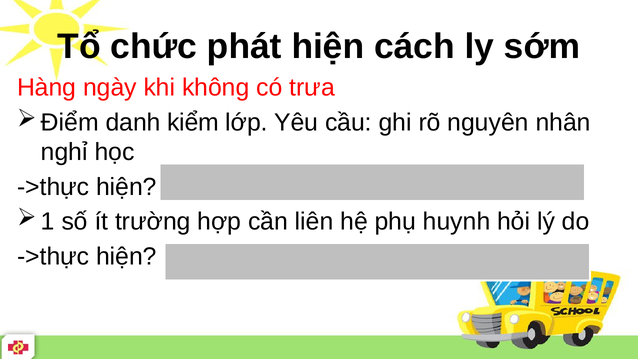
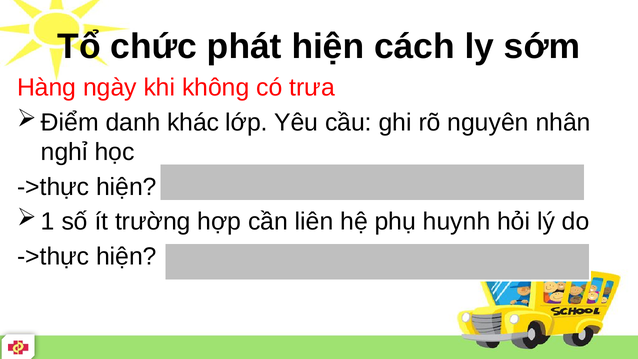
kiểm: kiểm -> khác
